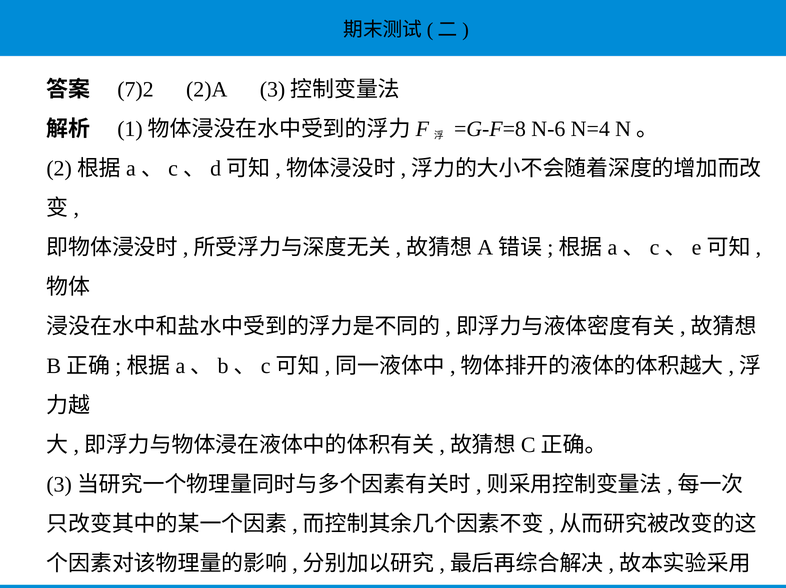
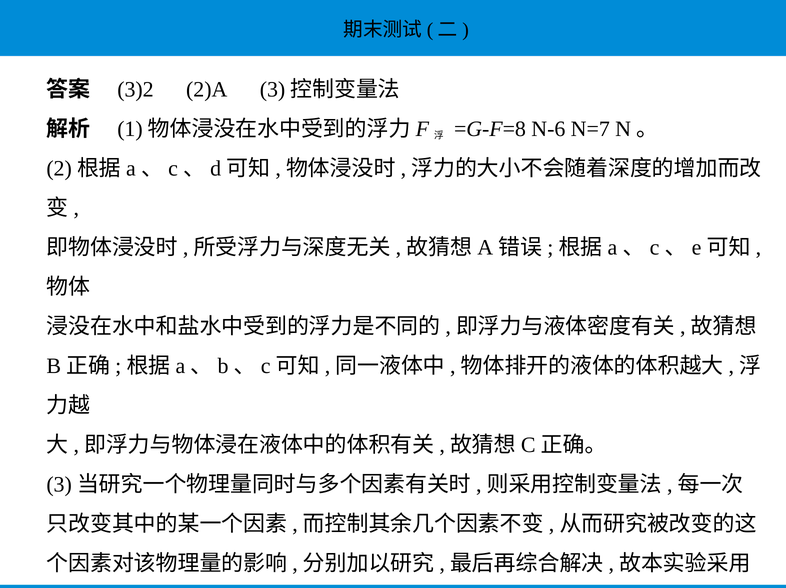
7)2: 7)2 -> 3)2
N=4: N=4 -> N=7
